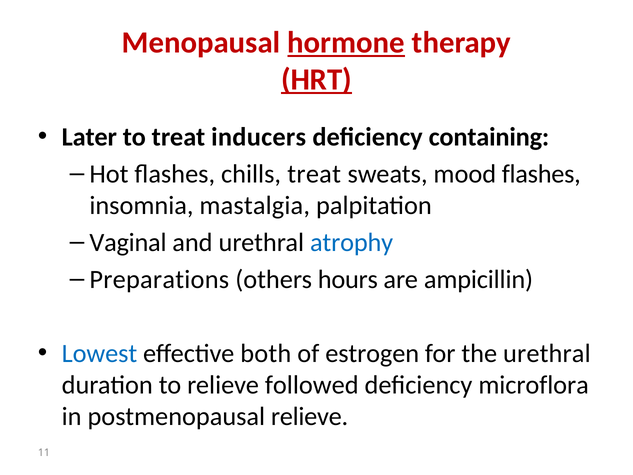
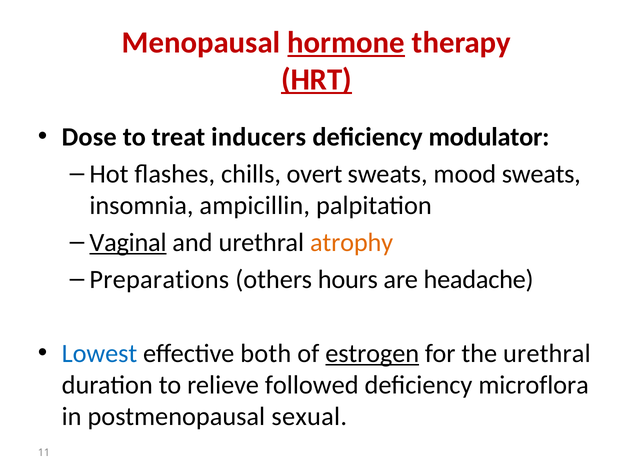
Later: Later -> Dose
containing: containing -> modulator
chills treat: treat -> overt
mood flashes: flashes -> sweats
mastalgia: mastalgia -> ampicillin
Vaginal underline: none -> present
atrophy colour: blue -> orange
ampicillin: ampicillin -> headache
estrogen underline: none -> present
postmenopausal relieve: relieve -> sexual
